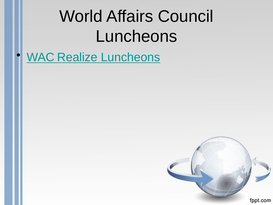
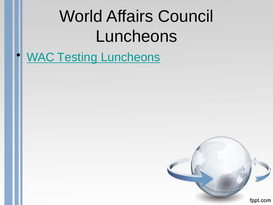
Realize: Realize -> Testing
